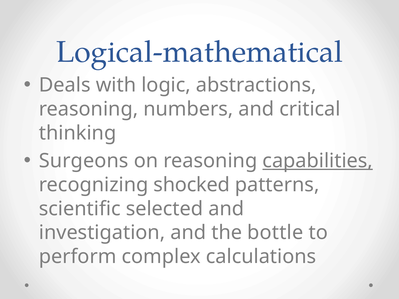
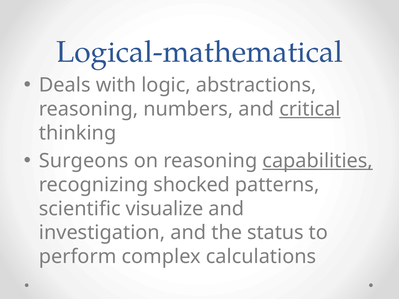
critical underline: none -> present
selected: selected -> visualize
bottle: bottle -> status
